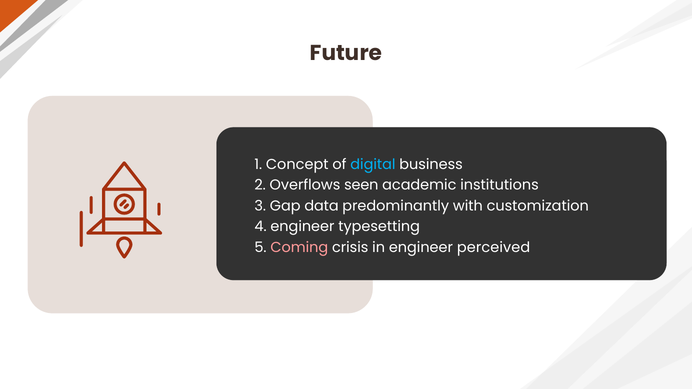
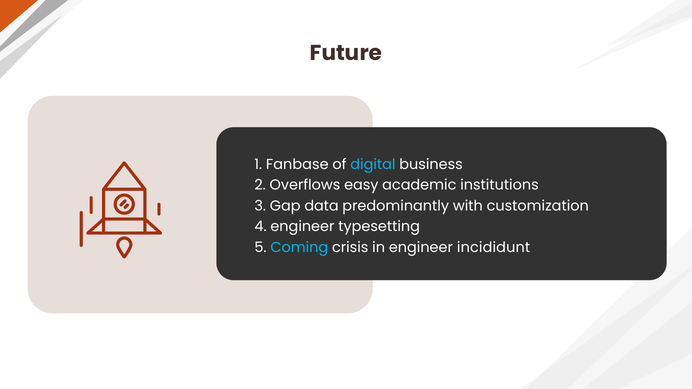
Concept: Concept -> Fanbase
seen: seen -> easy
Coming colour: pink -> light blue
perceived: perceived -> incididunt
